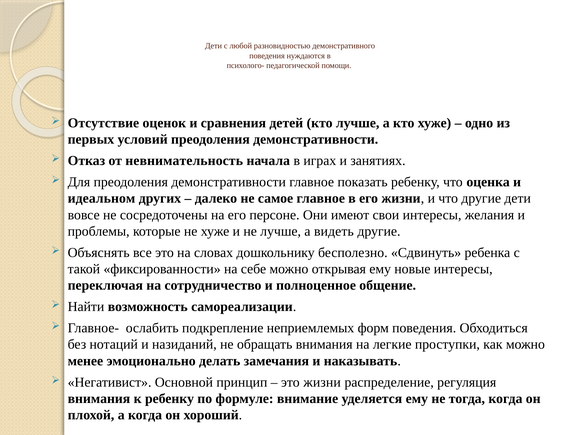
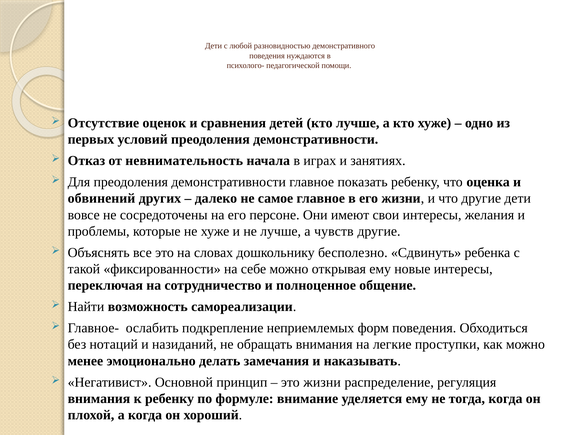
идеальном: идеальном -> обвинений
видеть: видеть -> чувств
